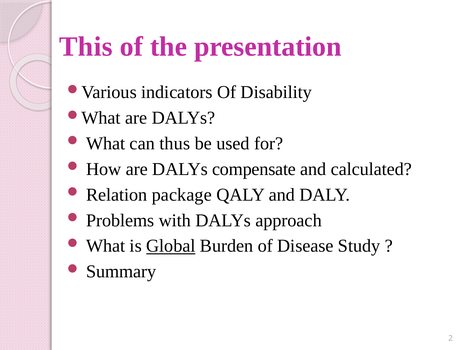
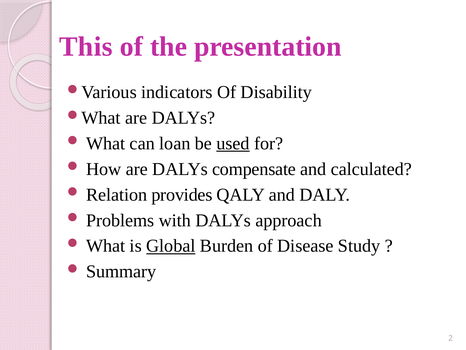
thus: thus -> loan
used underline: none -> present
package: package -> provides
